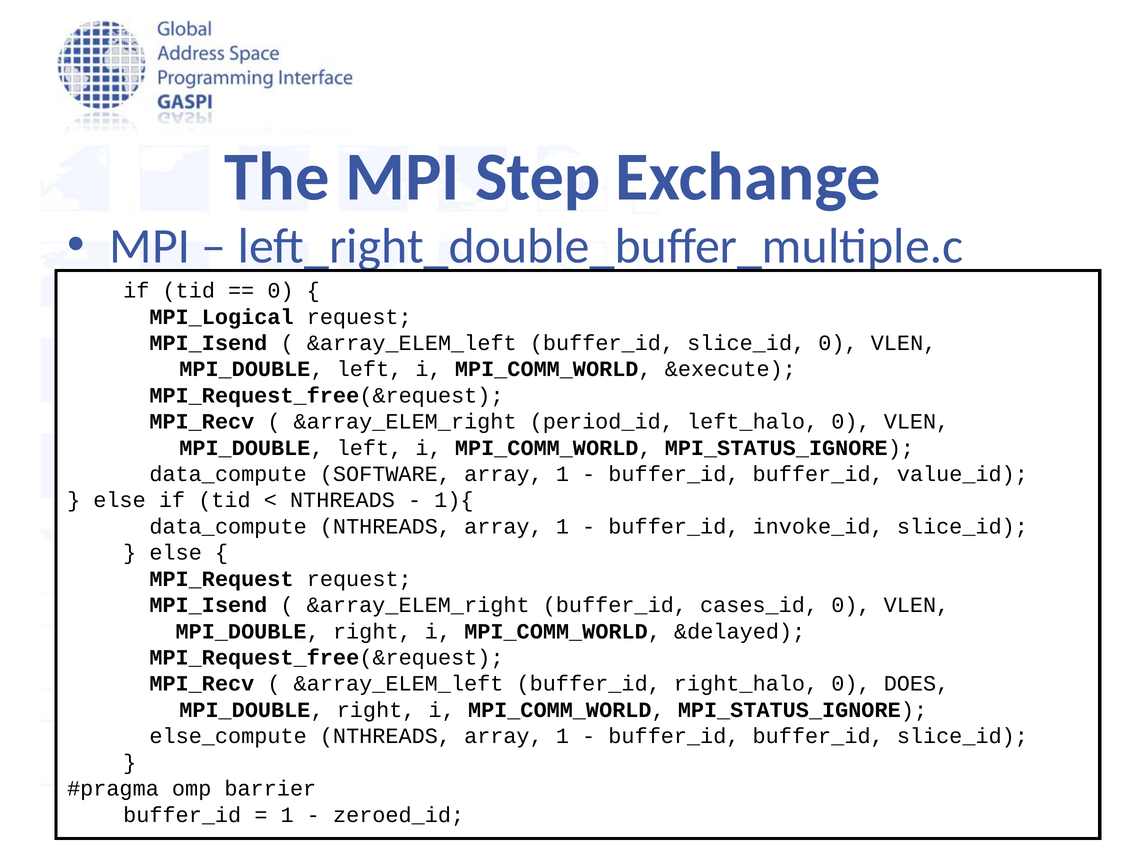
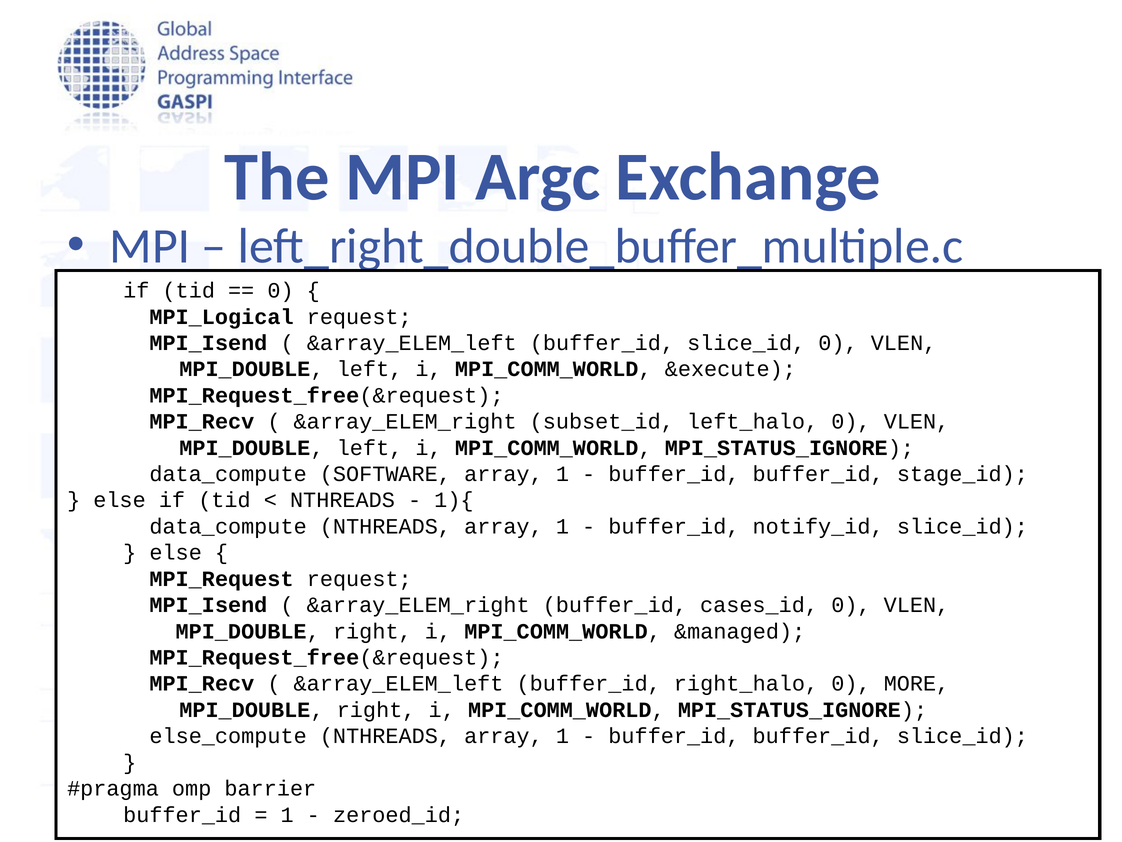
Step: Step -> Argc
period_id: period_id -> subset_id
value_id: value_id -> stage_id
invoke_id: invoke_id -> notify_id
&delayed: &delayed -> &managed
DOES: DOES -> MORE
